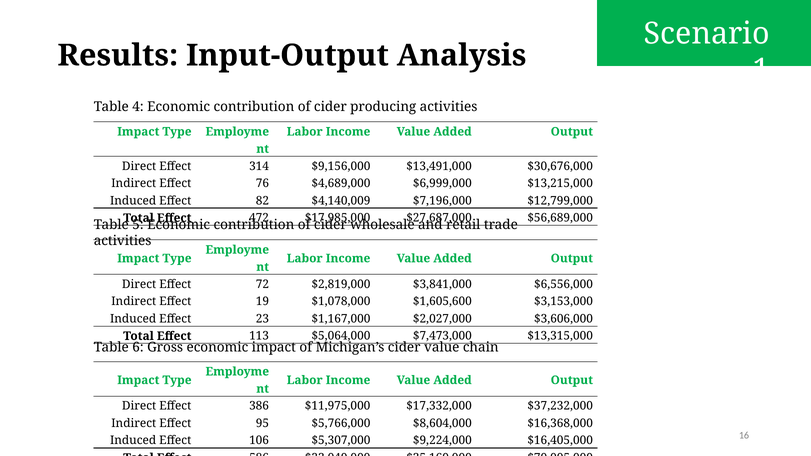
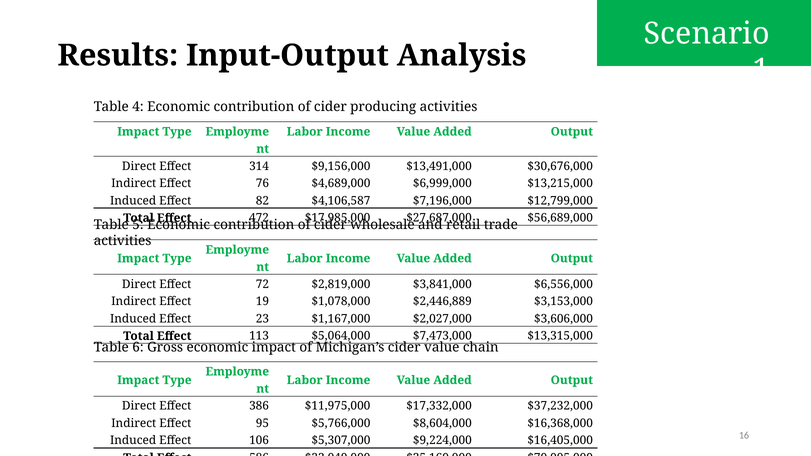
$4,140,009: $4,140,009 -> $4,106,587
$1,605,600: $1,605,600 -> $2,446,889
